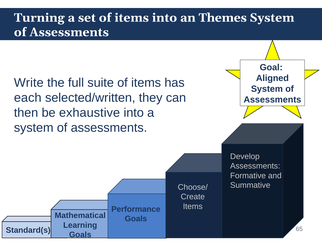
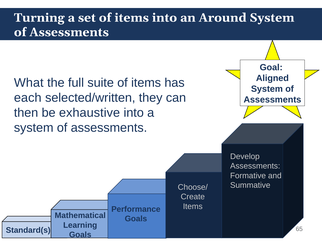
Themes: Themes -> Around
Write: Write -> What
